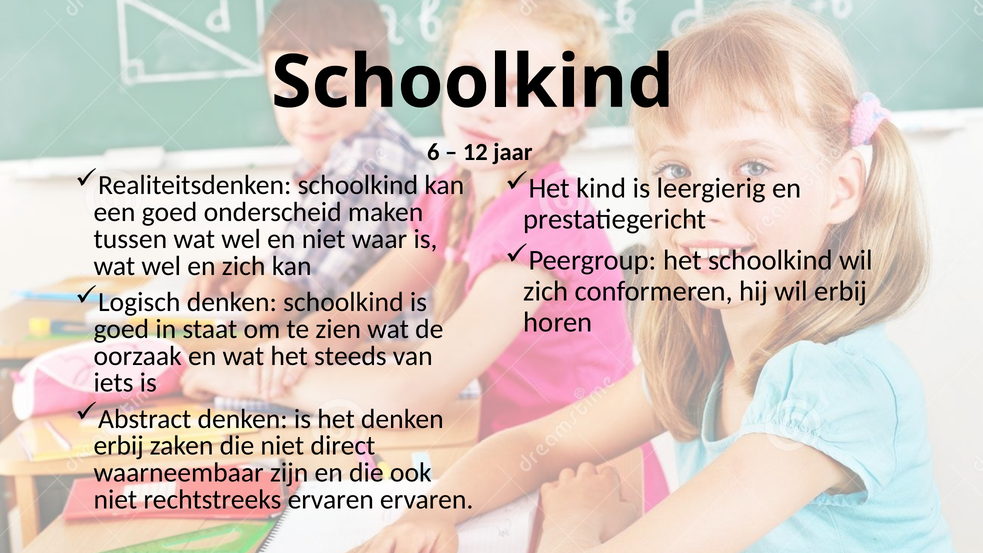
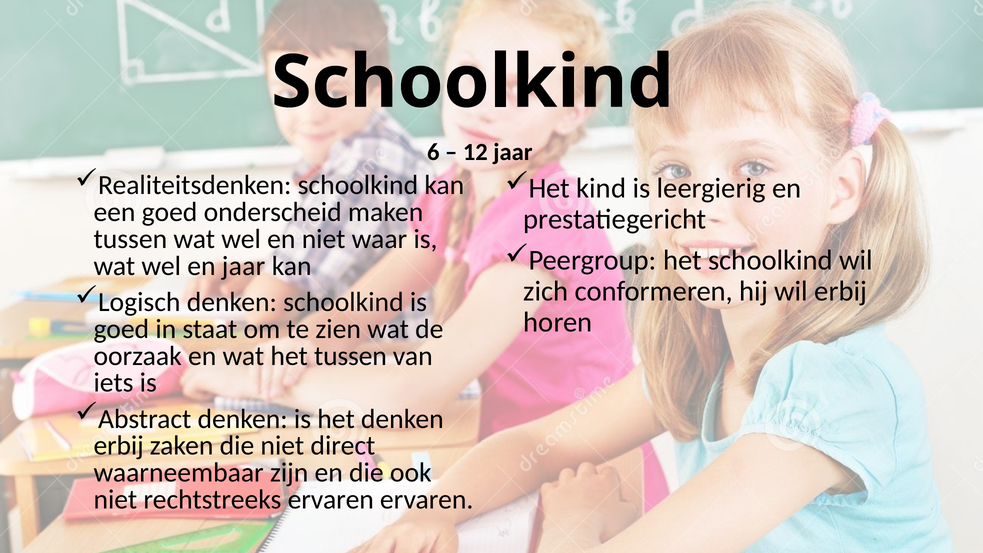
en zich: zich -> jaar
het steeds: steeds -> tussen
